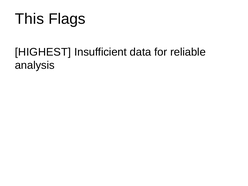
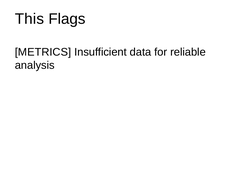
HIGHEST: HIGHEST -> METRICS
